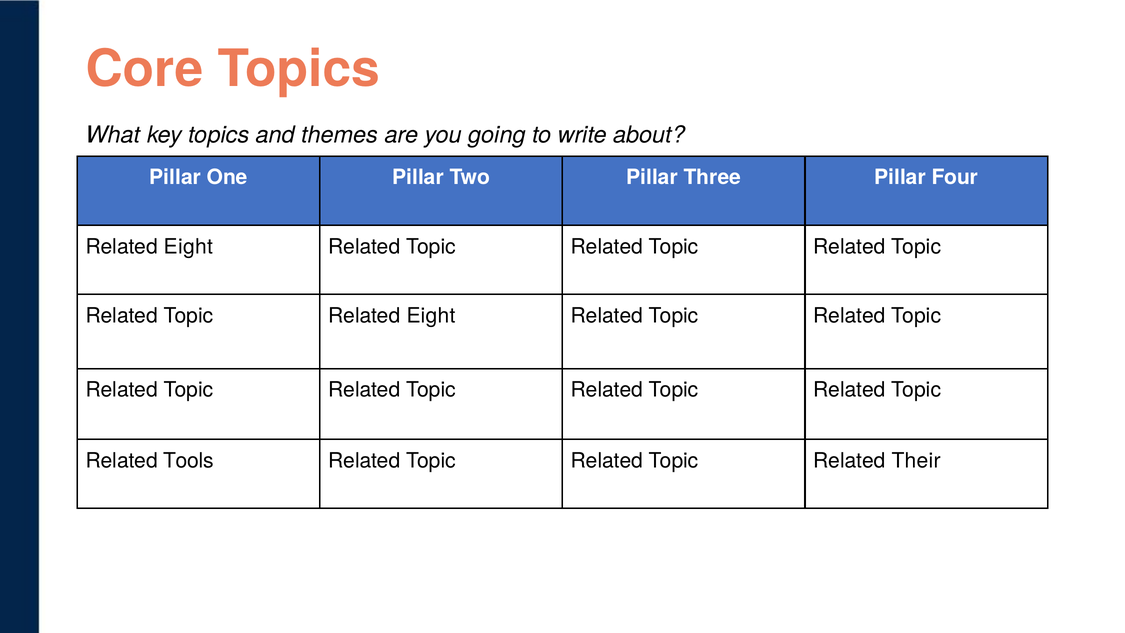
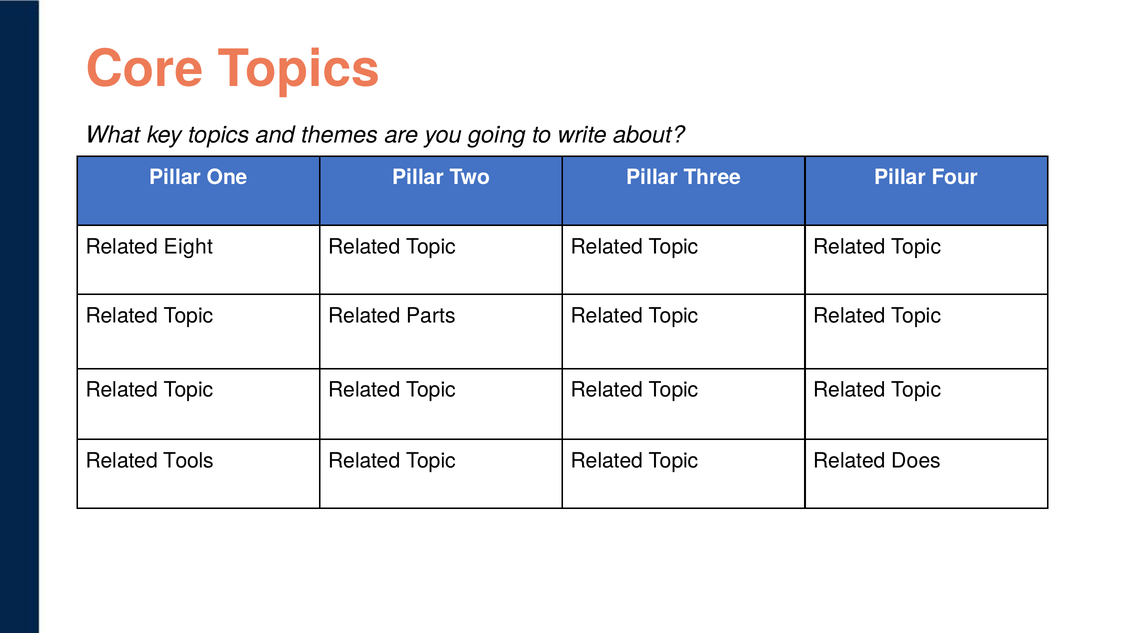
Topic Related Eight: Eight -> Parts
Their: Their -> Does
